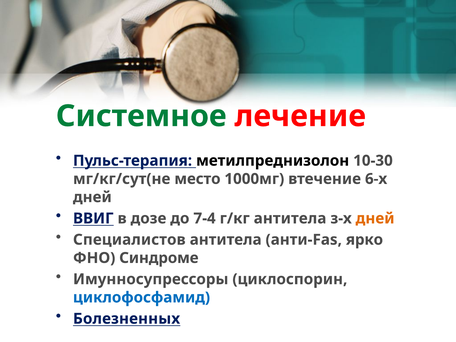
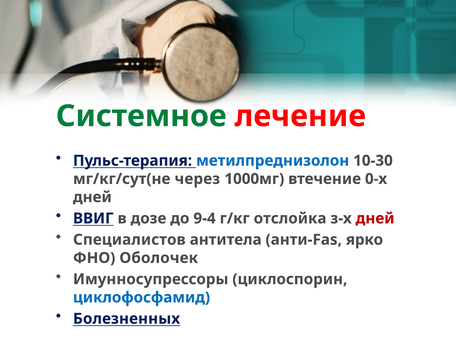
метилпреднизолон colour: black -> blue
место: место -> через
6-х: 6-х -> 0-х
7-4: 7-4 -> 9-4
г/кг антитела: антитела -> отслойка
дней at (375, 218) colour: orange -> red
Синдроме: Синдроме -> Оболочек
